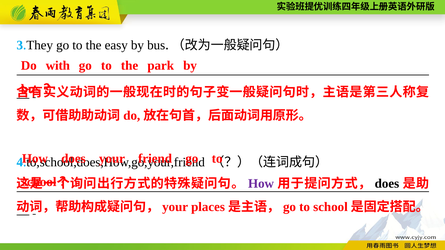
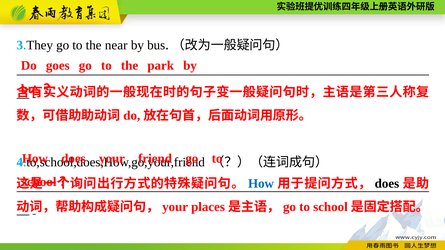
easy: easy -> near
with: with -> goes
How at (261, 184) colour: purple -> blue
